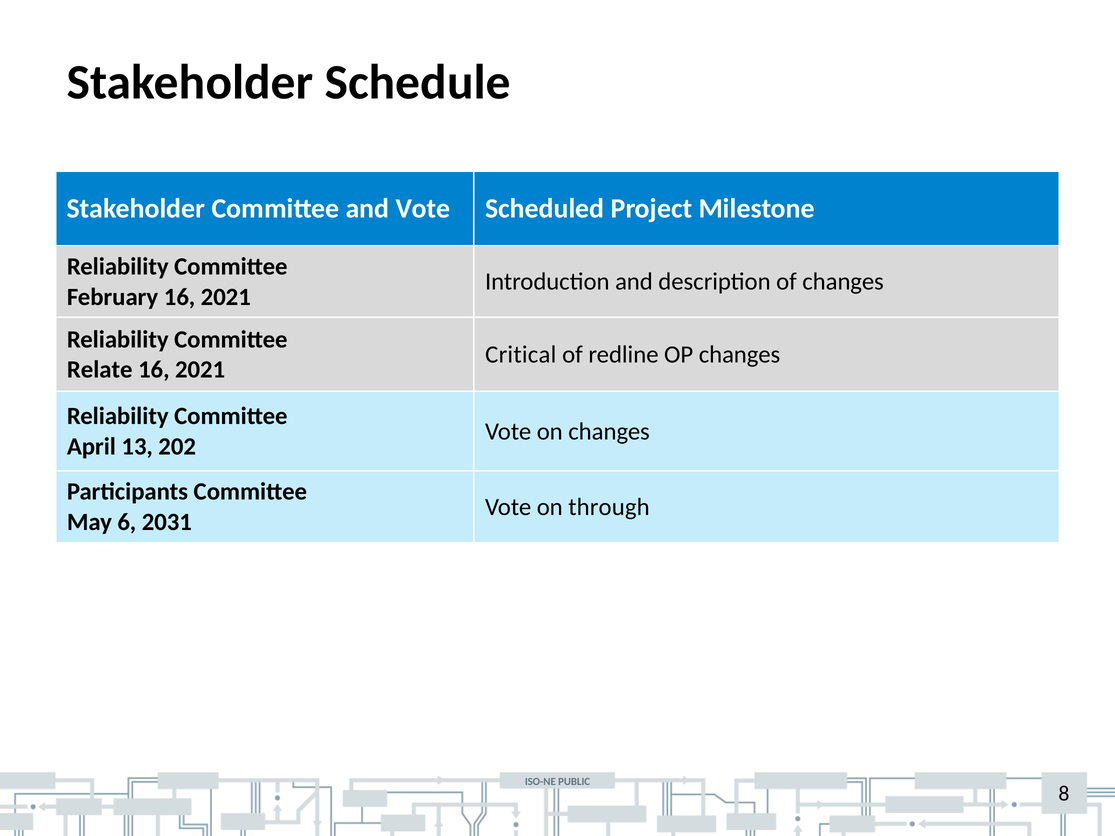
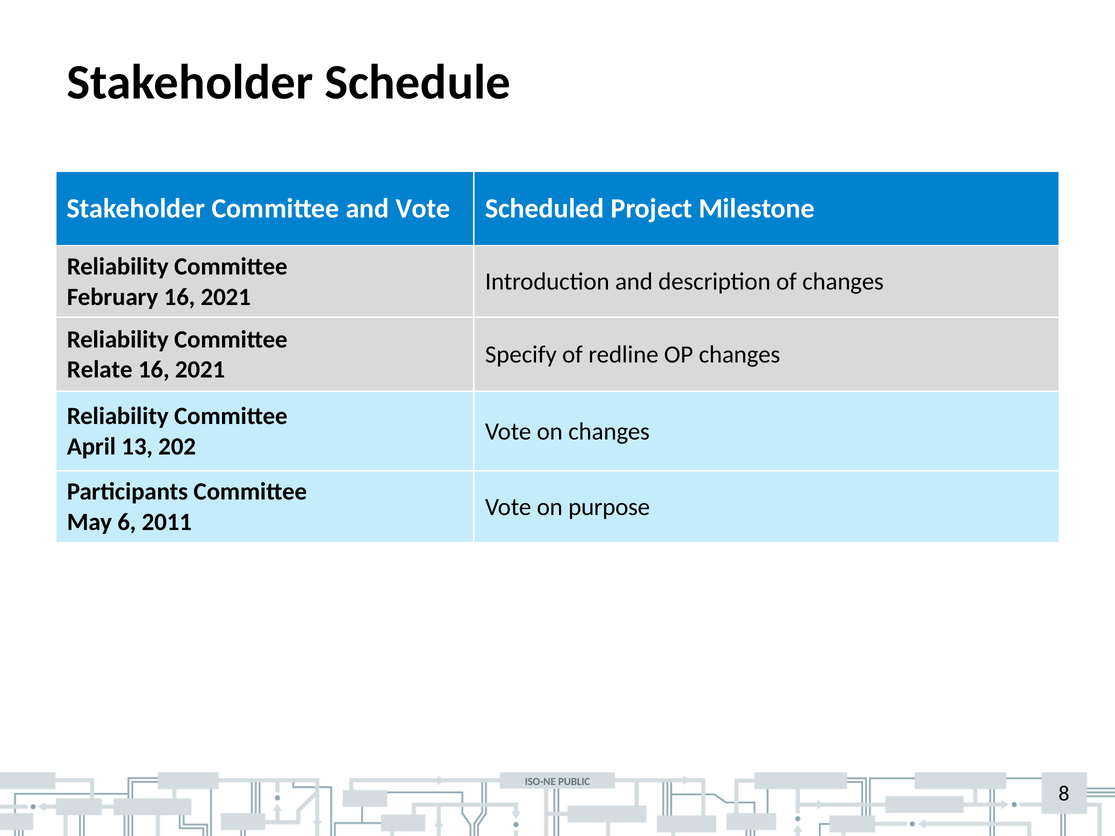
Critical: Critical -> Specify
through: through -> purpose
2031: 2031 -> 2011
